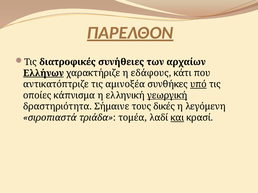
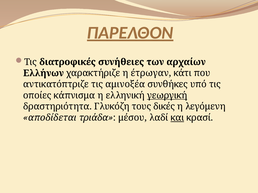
Ελλήνων underline: present -> none
εδάφους: εδάφους -> έτρωγαν
υπό underline: present -> none
Σήμαινε: Σήμαινε -> Γλυκόζη
σιροπιαστά: σιροπιαστά -> αποδίδεται
τομέα: τομέα -> μέσου
